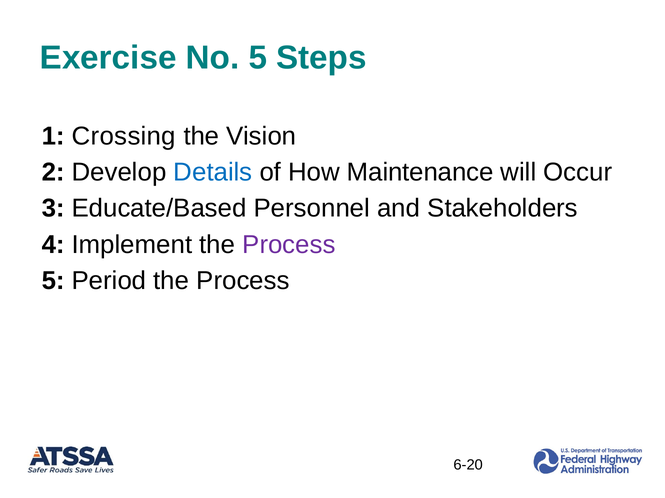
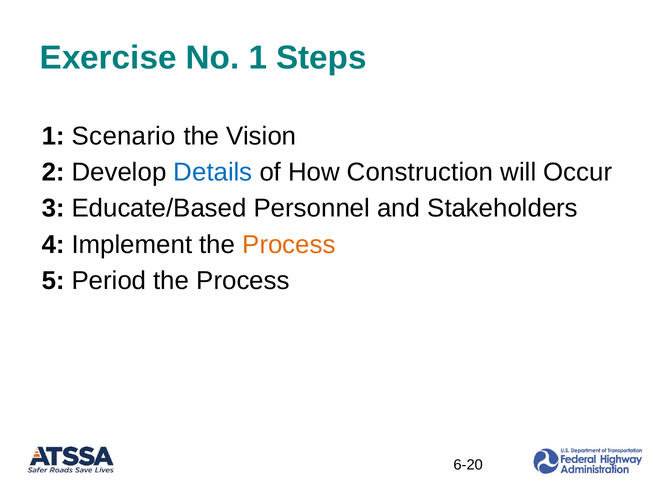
No 5: 5 -> 1
Crossing: Crossing -> Scenario
Maintenance: Maintenance -> Construction
Process at (289, 245) colour: purple -> orange
